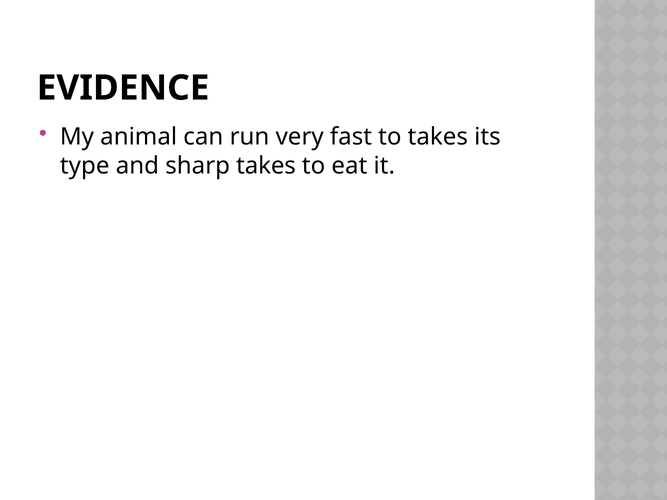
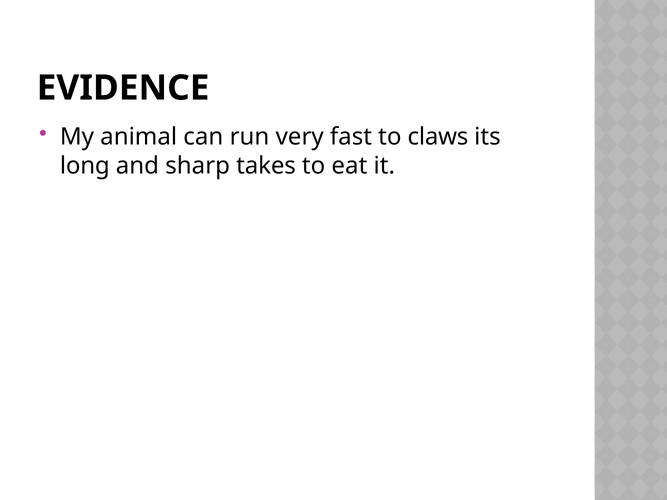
to takes: takes -> claws
type: type -> long
